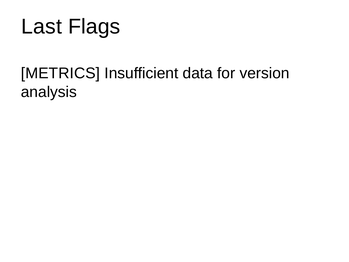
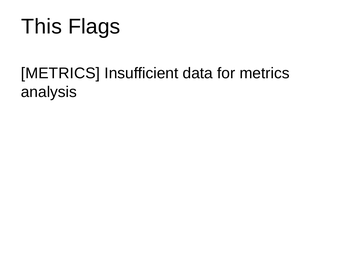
Last: Last -> This
for version: version -> metrics
